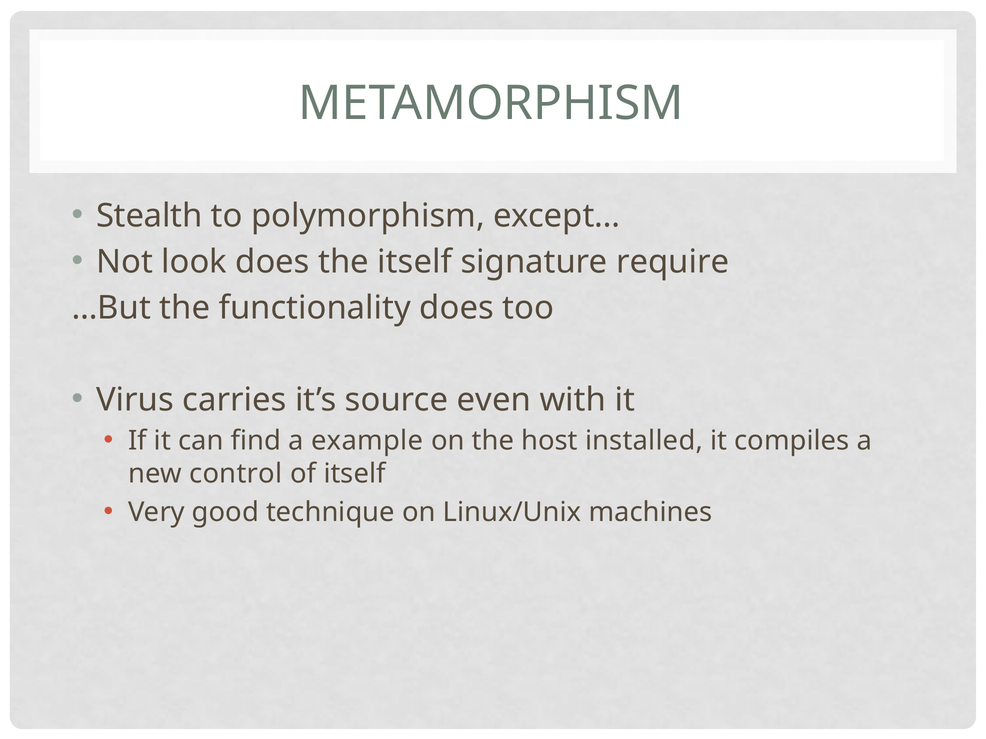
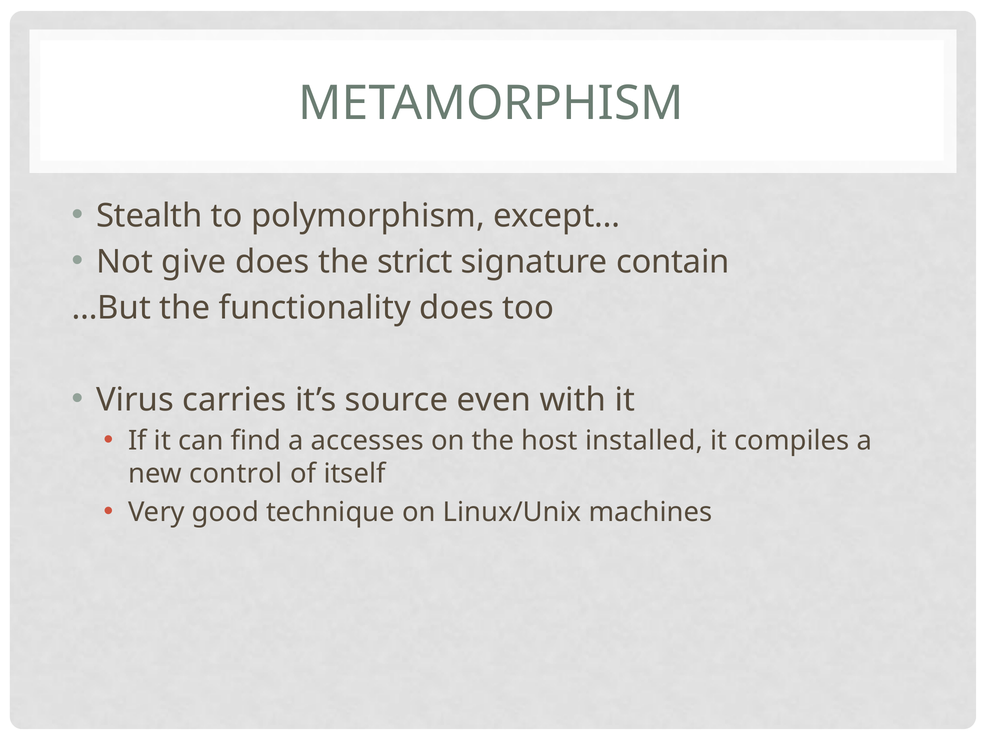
look: look -> give
the itself: itself -> strict
require: require -> contain
example: example -> accesses
